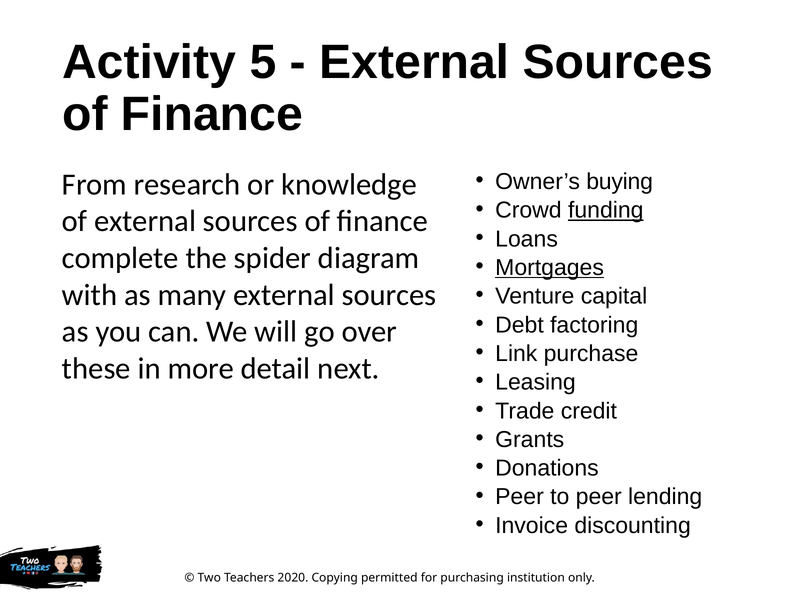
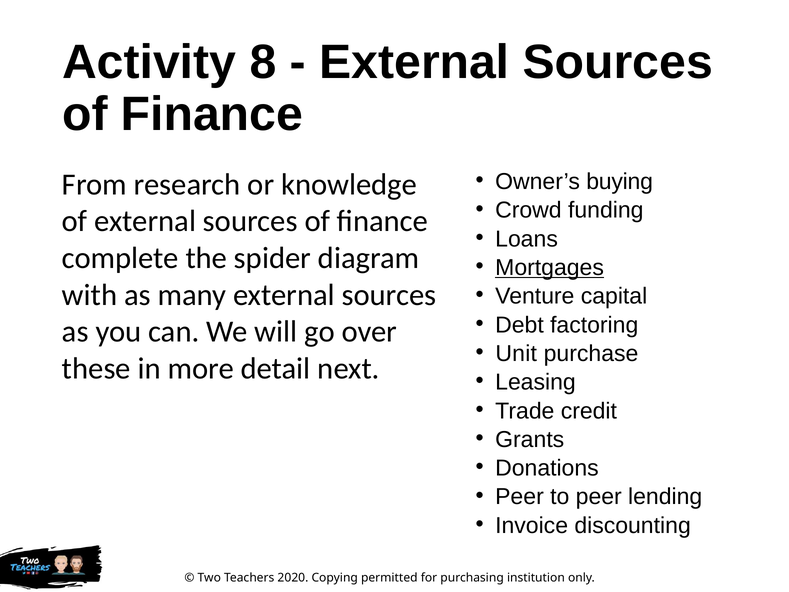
5: 5 -> 8
funding underline: present -> none
Link: Link -> Unit
